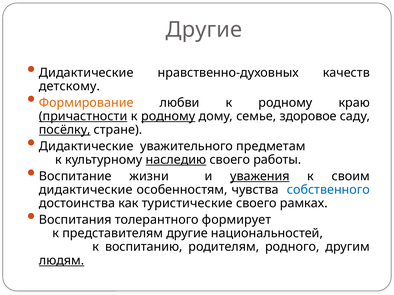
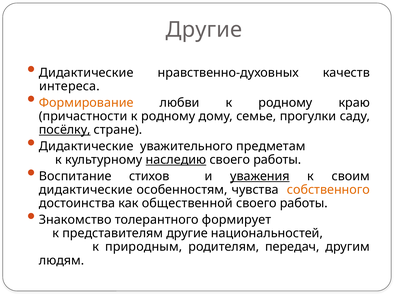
детскому: детскому -> интереса
причастности underline: present -> none
родному at (168, 116) underline: present -> none
здоровое: здоровое -> прогулки
жизни: жизни -> стихов
собственного colour: blue -> orange
туристические: туристические -> общественной
рамках at (304, 204): рамках -> работы
Воспитания: Воспитания -> Знакомство
воспитанию: воспитанию -> природным
родного: родного -> передач
людям underline: present -> none
